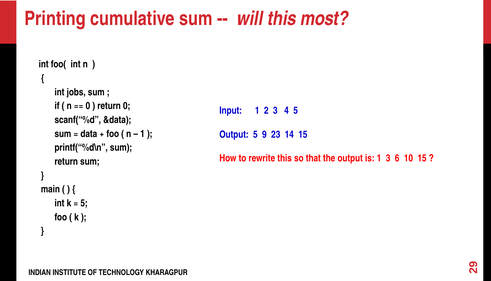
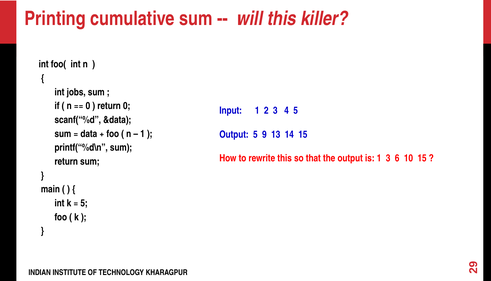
most: most -> killer
23: 23 -> 13
